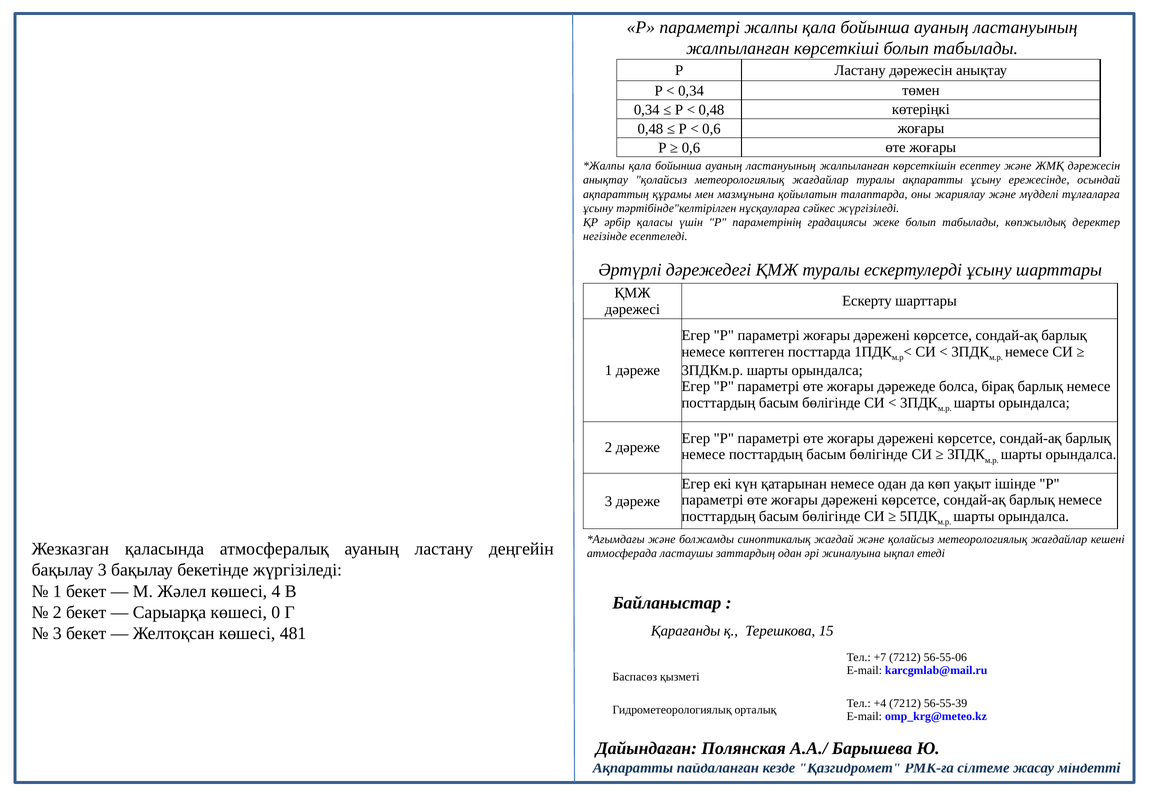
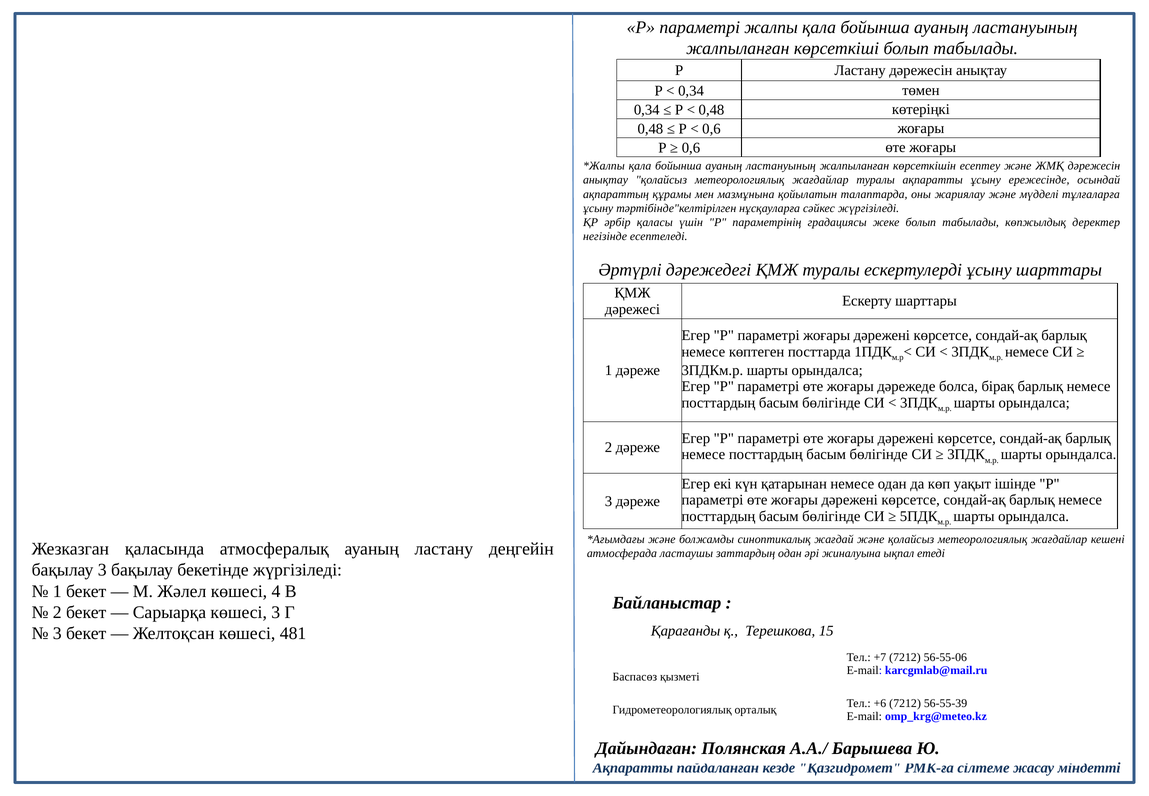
көшесі 0: 0 -> 3
+4: +4 -> +6
